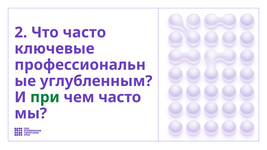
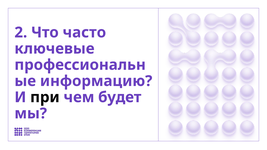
углубленным: углубленным -> информацию
при colour: green -> black
чем часто: часто -> будет
